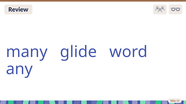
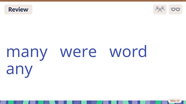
glide: glide -> were
